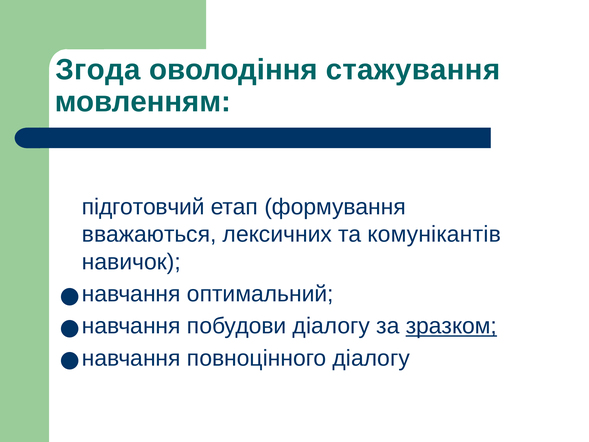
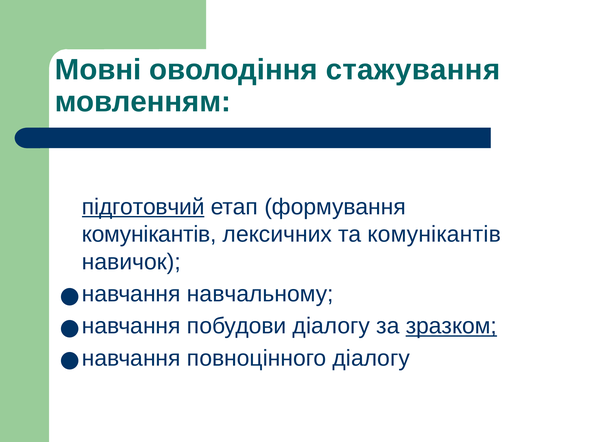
Згода: Згода -> Мовні
підготовчий underline: none -> present
вважаються at (149, 234): вважаються -> комунікантів
оптимальний: оптимальний -> навчальному
